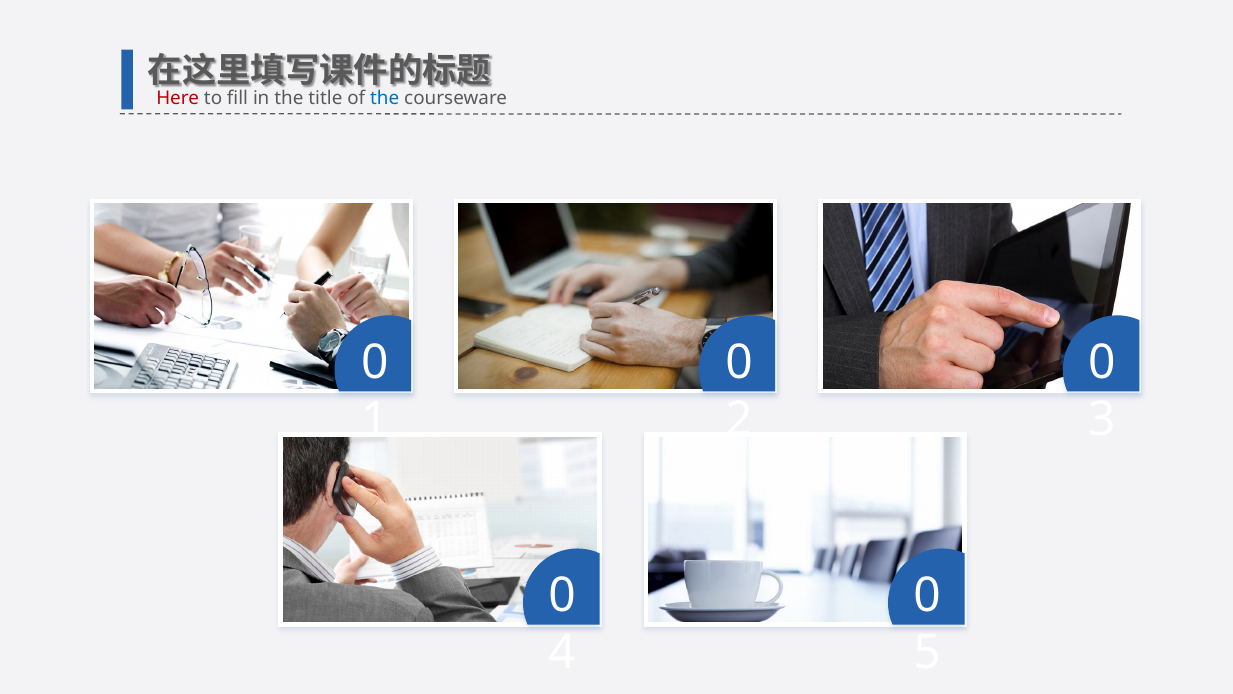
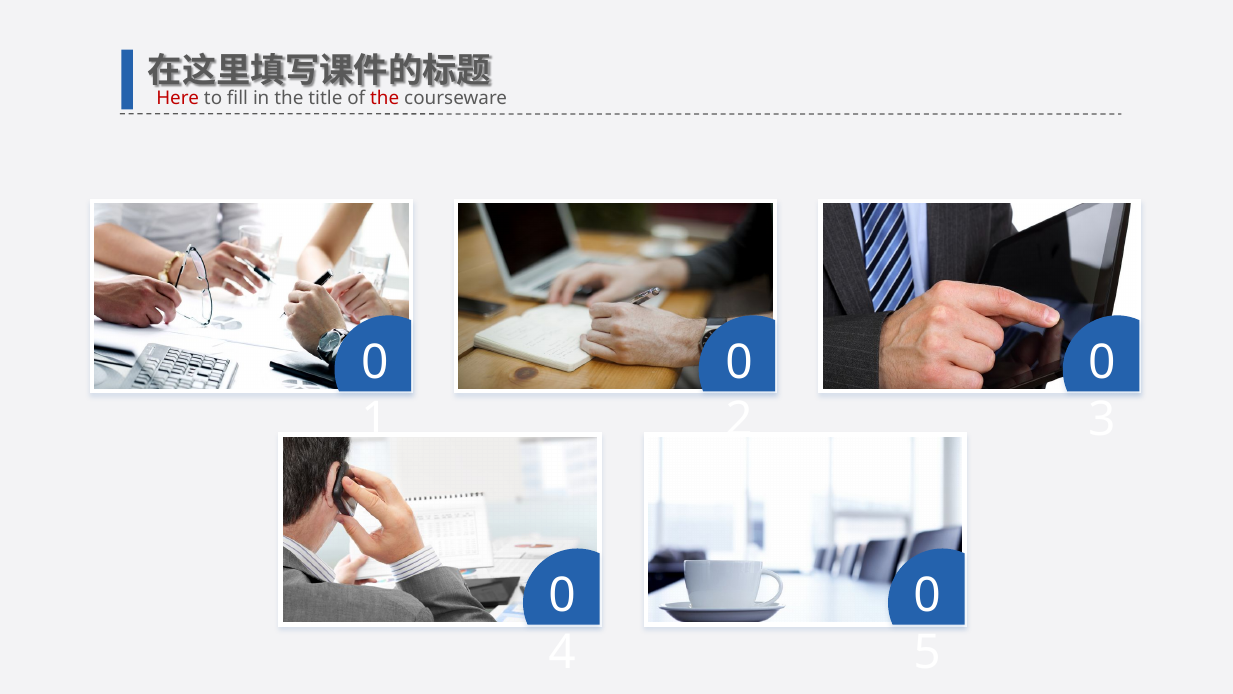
the at (385, 98) colour: blue -> red
